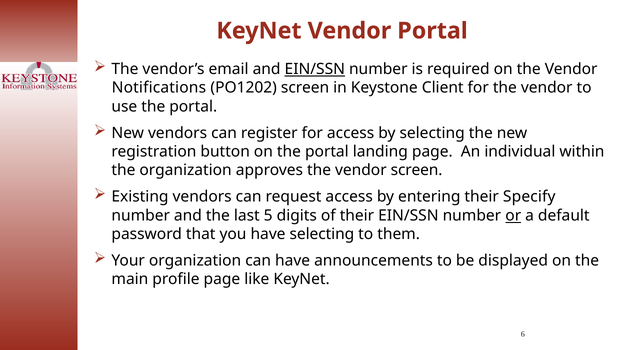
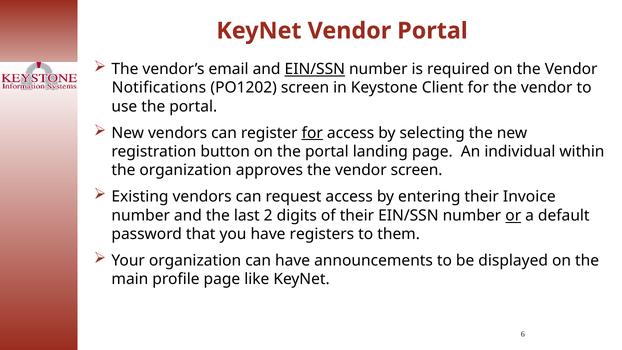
for at (312, 133) underline: none -> present
Specify: Specify -> Invoice
5: 5 -> 2
have selecting: selecting -> registers
